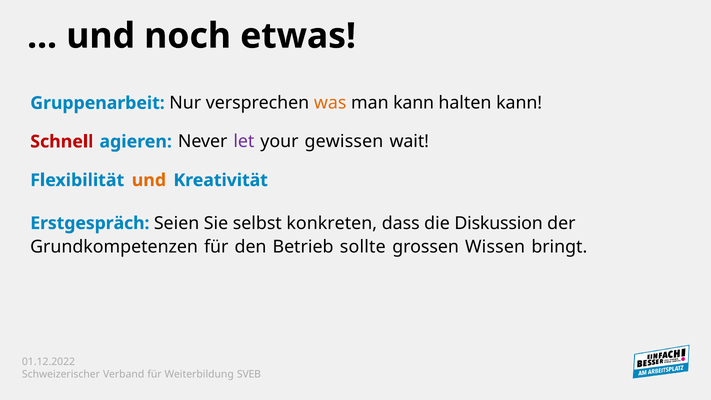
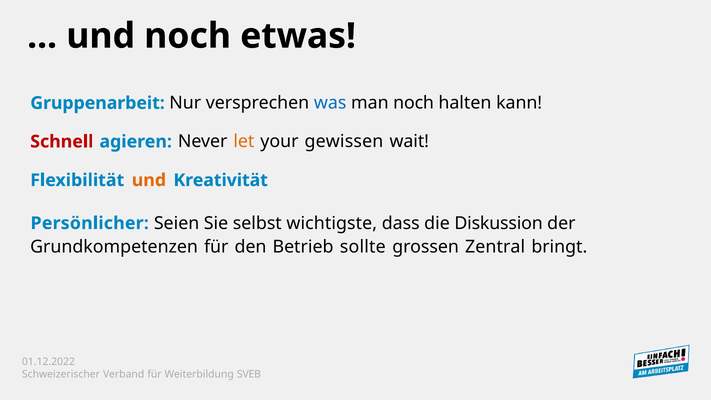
was colour: orange -> blue
man kann: kann -> noch
let colour: purple -> orange
Erstgespräch: Erstgespräch -> Persönlicher
konkreten: konkreten -> wichtigste
Wissen: Wissen -> Zentral
